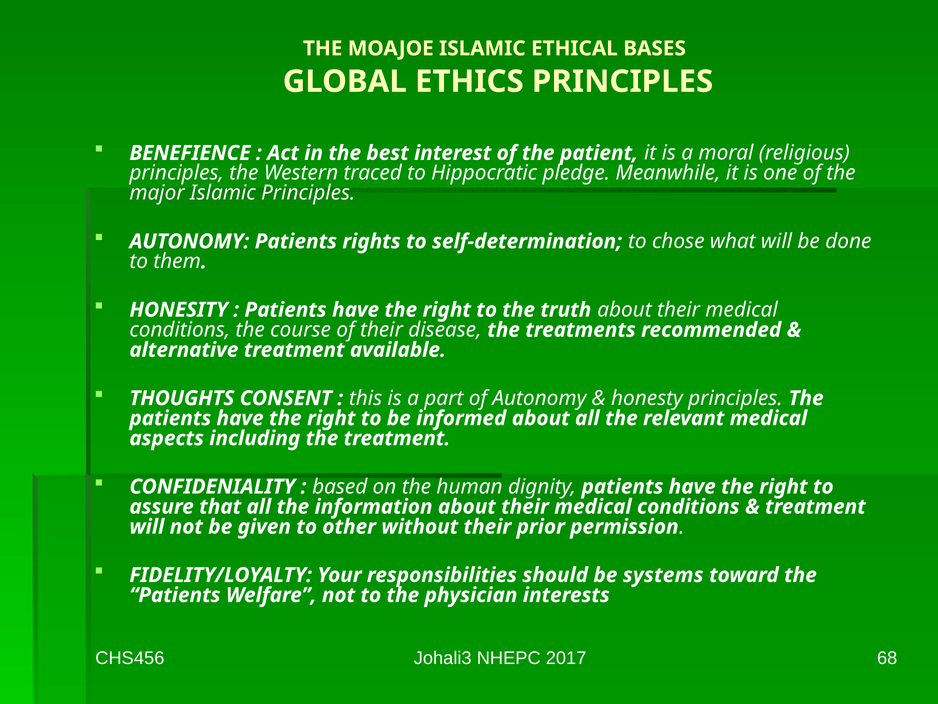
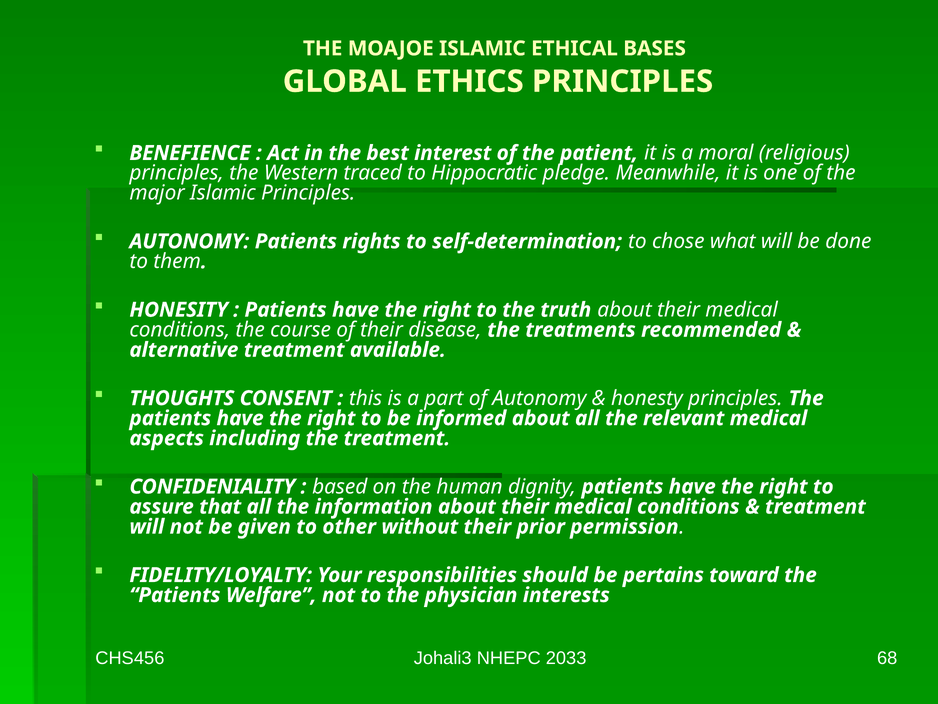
systems: systems -> pertains
2017: 2017 -> 2033
